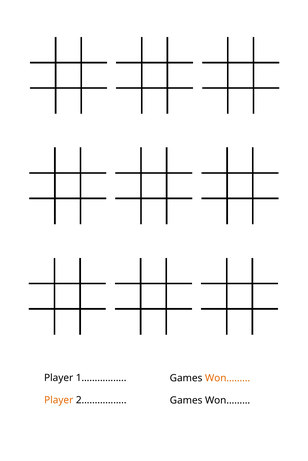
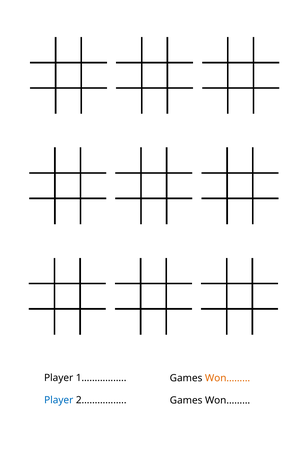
Player at (59, 401) colour: orange -> blue
